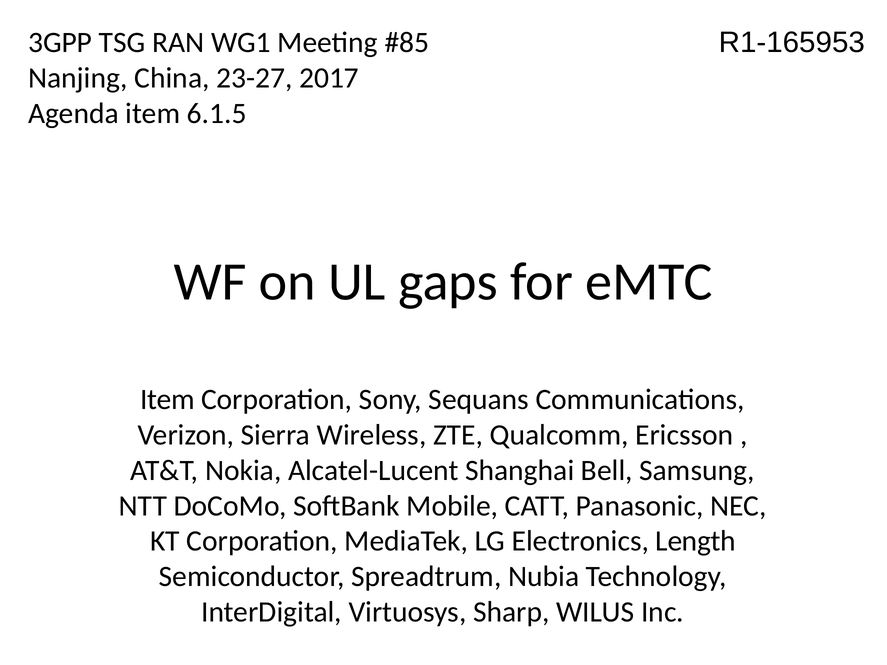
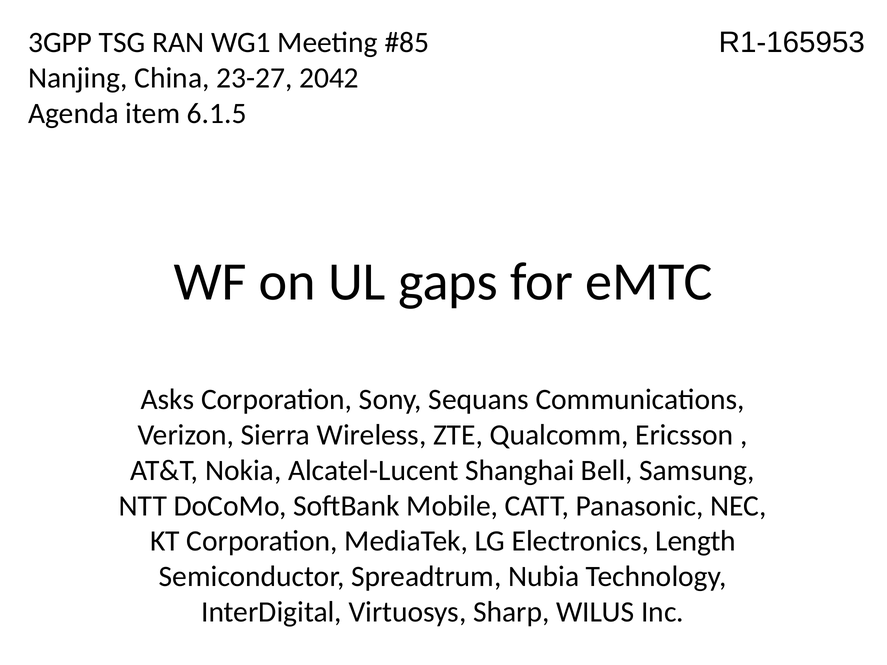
2017: 2017 -> 2042
Item at (168, 400): Item -> Asks
